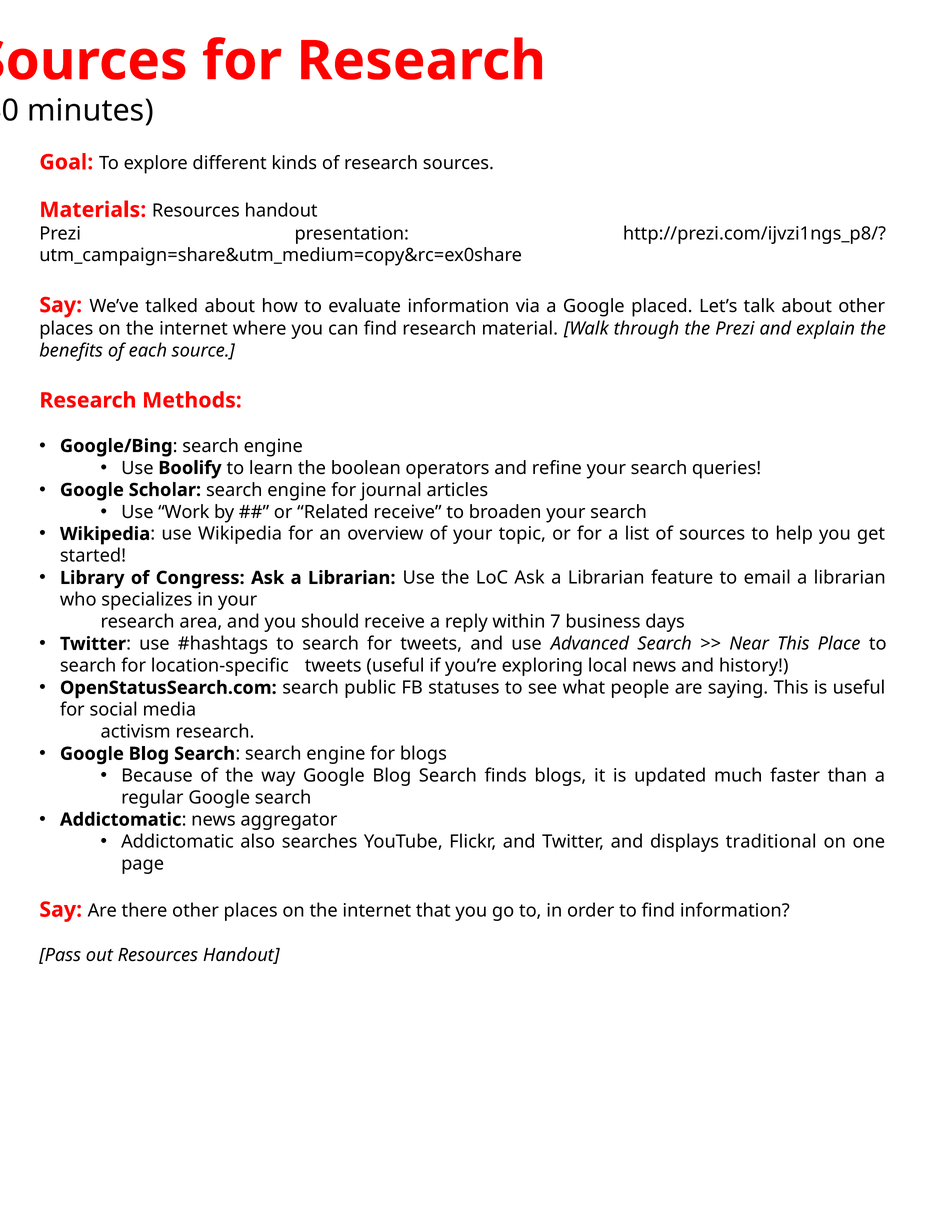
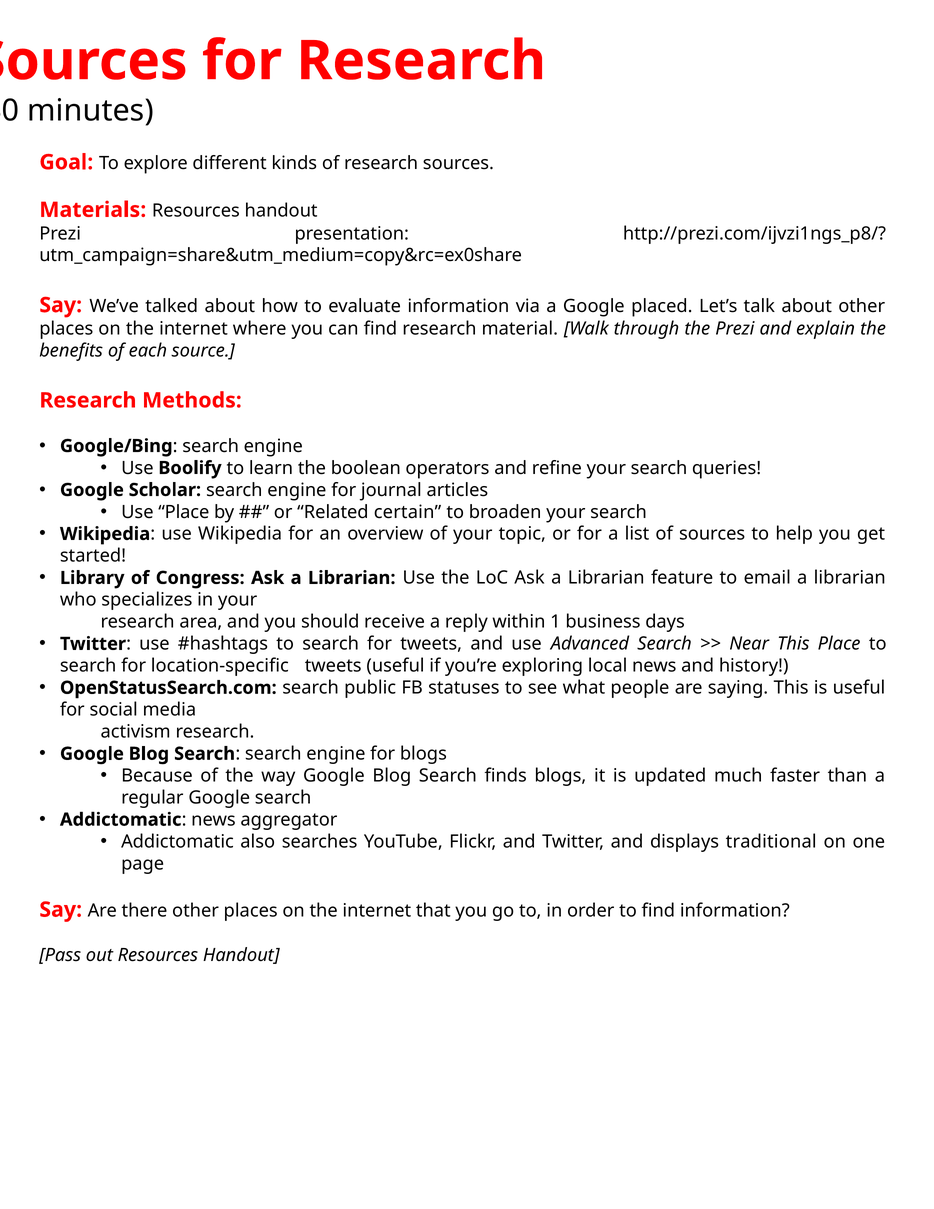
Use Work: Work -> Place
Related receive: receive -> certain
7: 7 -> 1
